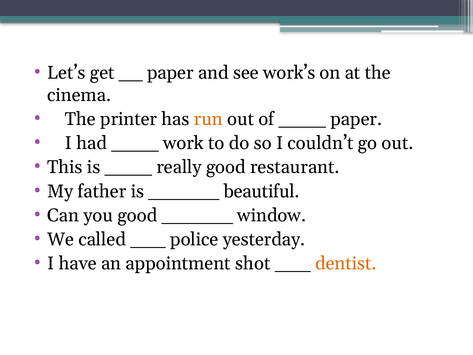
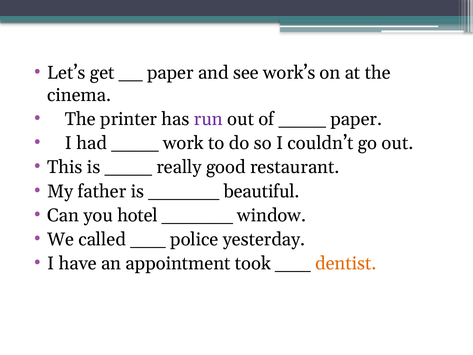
run colour: orange -> purple
you good: good -> hotel
shot: shot -> took
